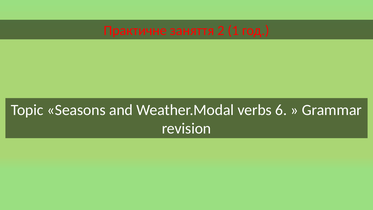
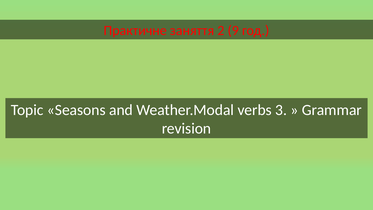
1: 1 -> 9
6: 6 -> 3
